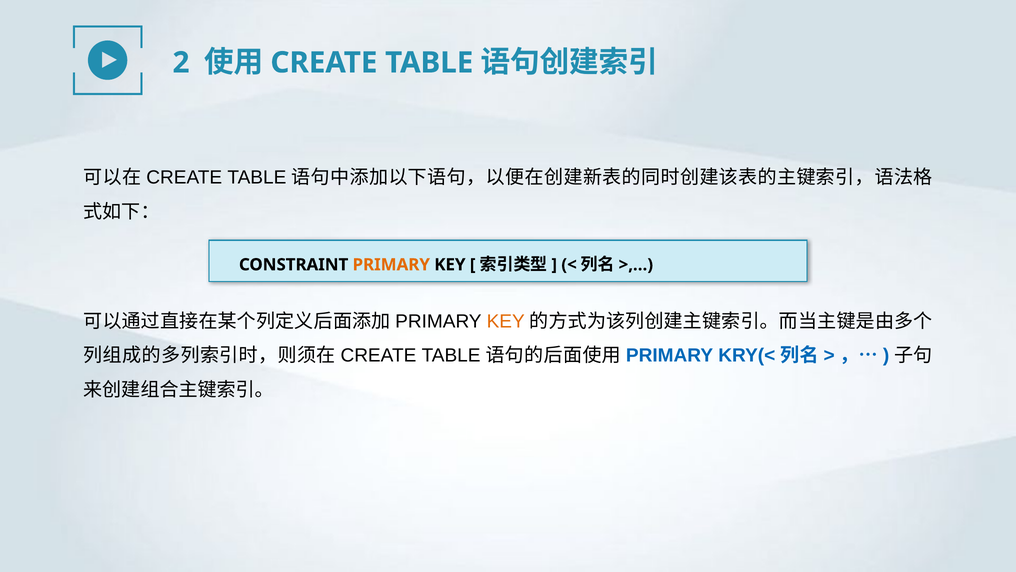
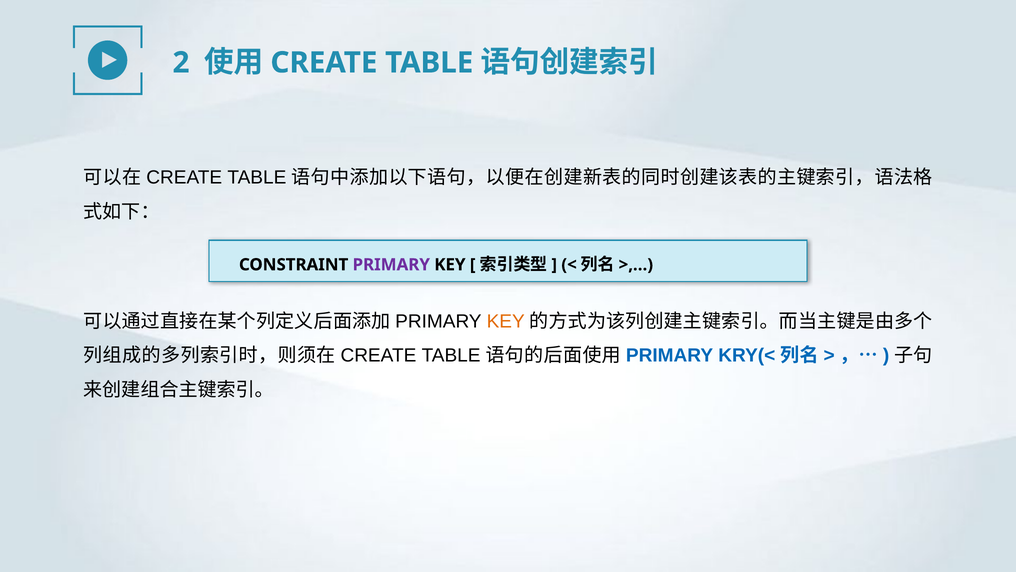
PRIMARY at (391, 264) colour: orange -> purple
